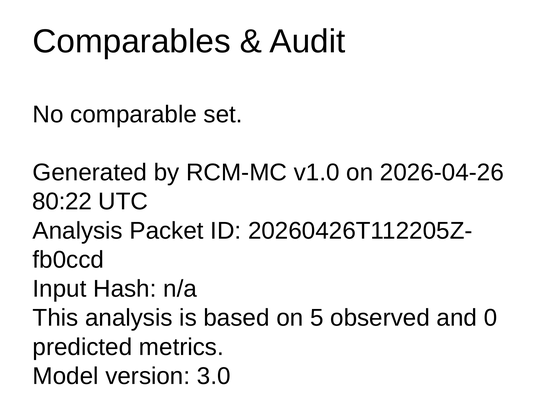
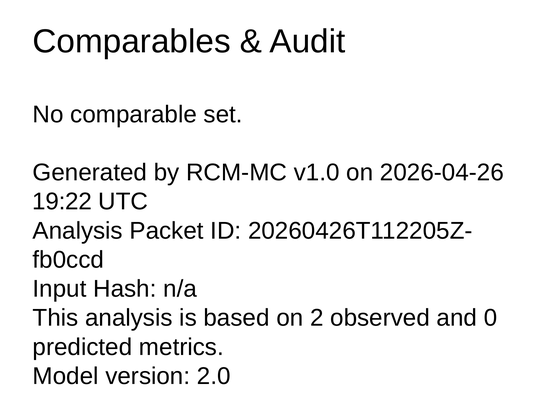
80:22: 80:22 -> 19:22
5: 5 -> 2
3.0: 3.0 -> 2.0
